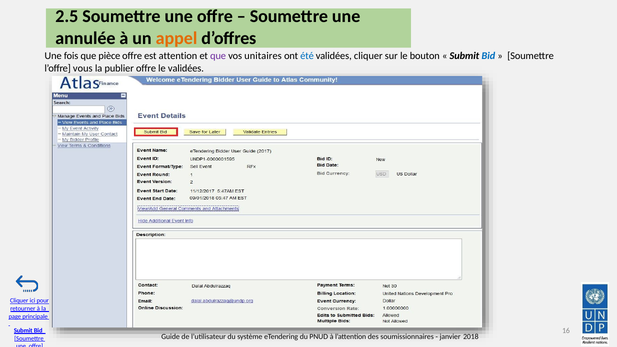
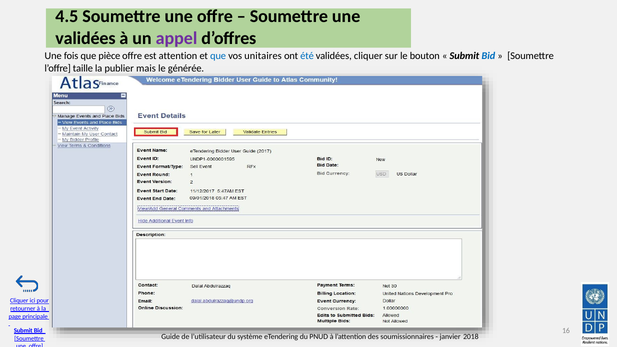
2.5: 2.5 -> 4.5
annulée at (85, 38): annulée -> validées
appel colour: orange -> purple
que at (218, 56) colour: purple -> blue
vous: vous -> taille
publier offre: offre -> mais
le validées: validées -> générée
